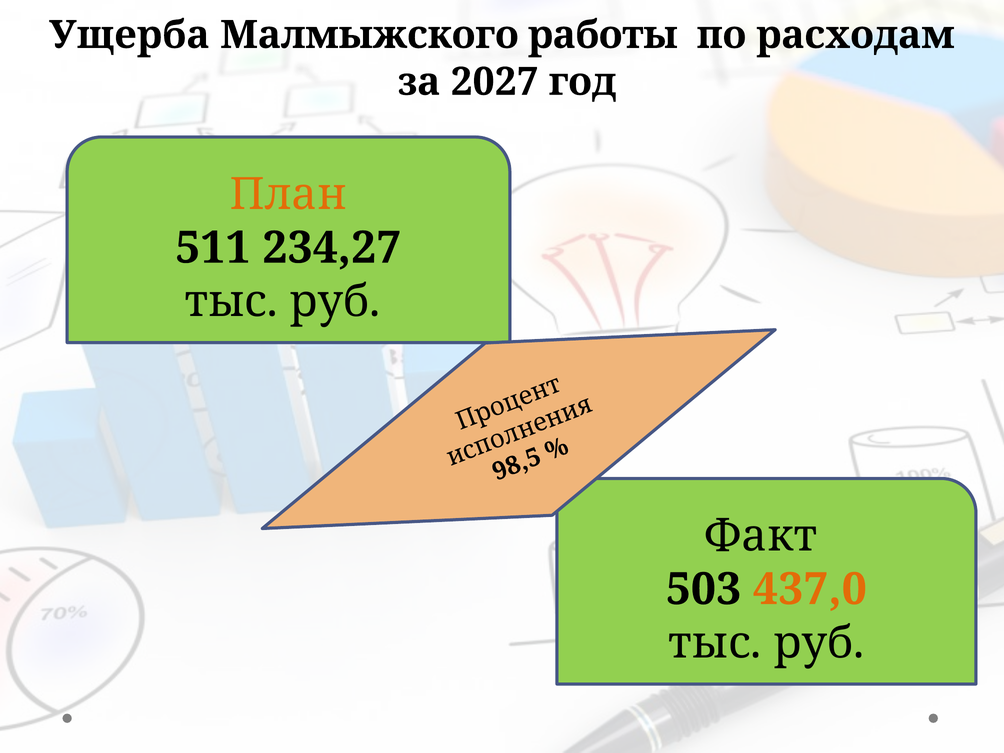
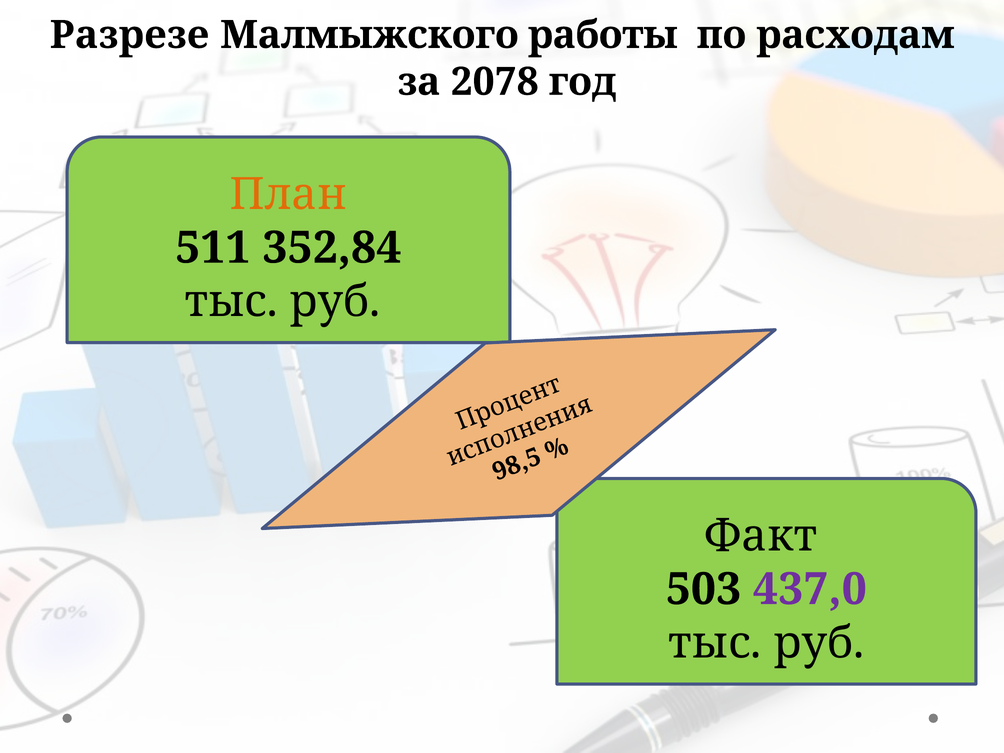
Ущерба: Ущерба -> Разрезе
2027: 2027 -> 2078
234,27: 234,27 -> 352,84
437,0 colour: orange -> purple
